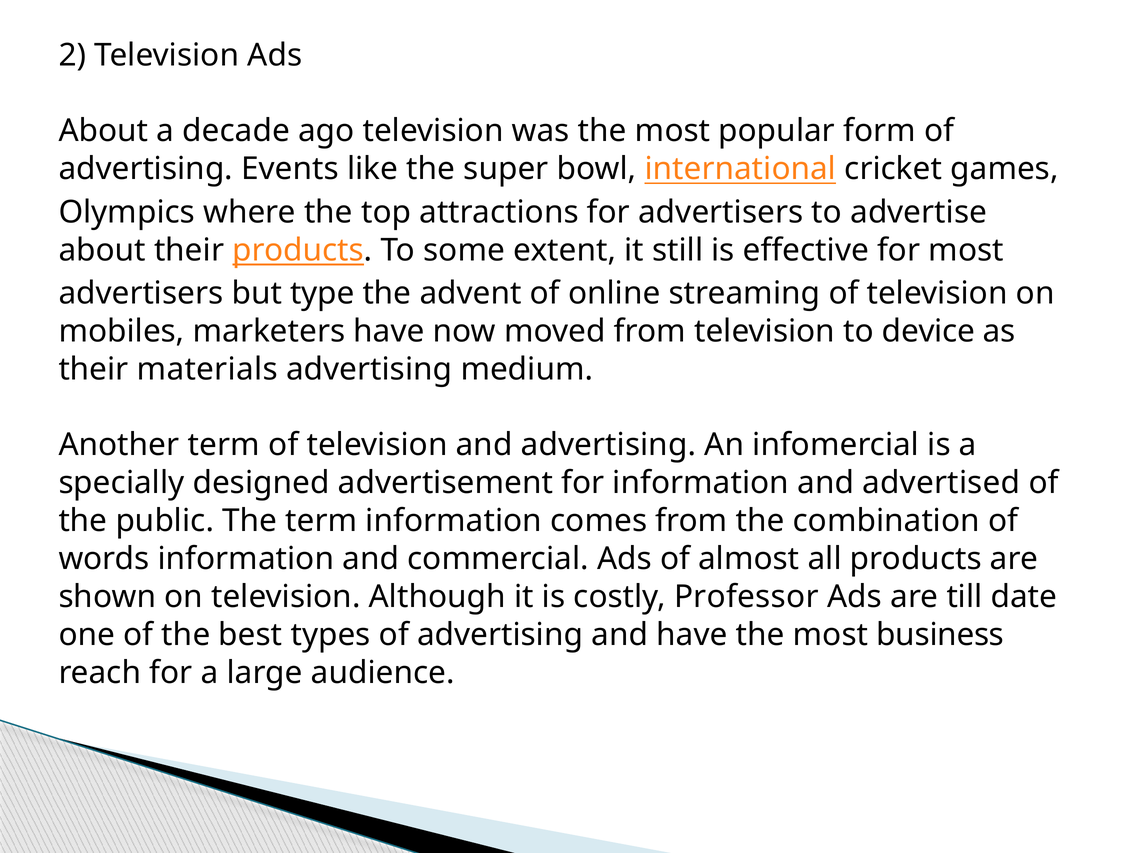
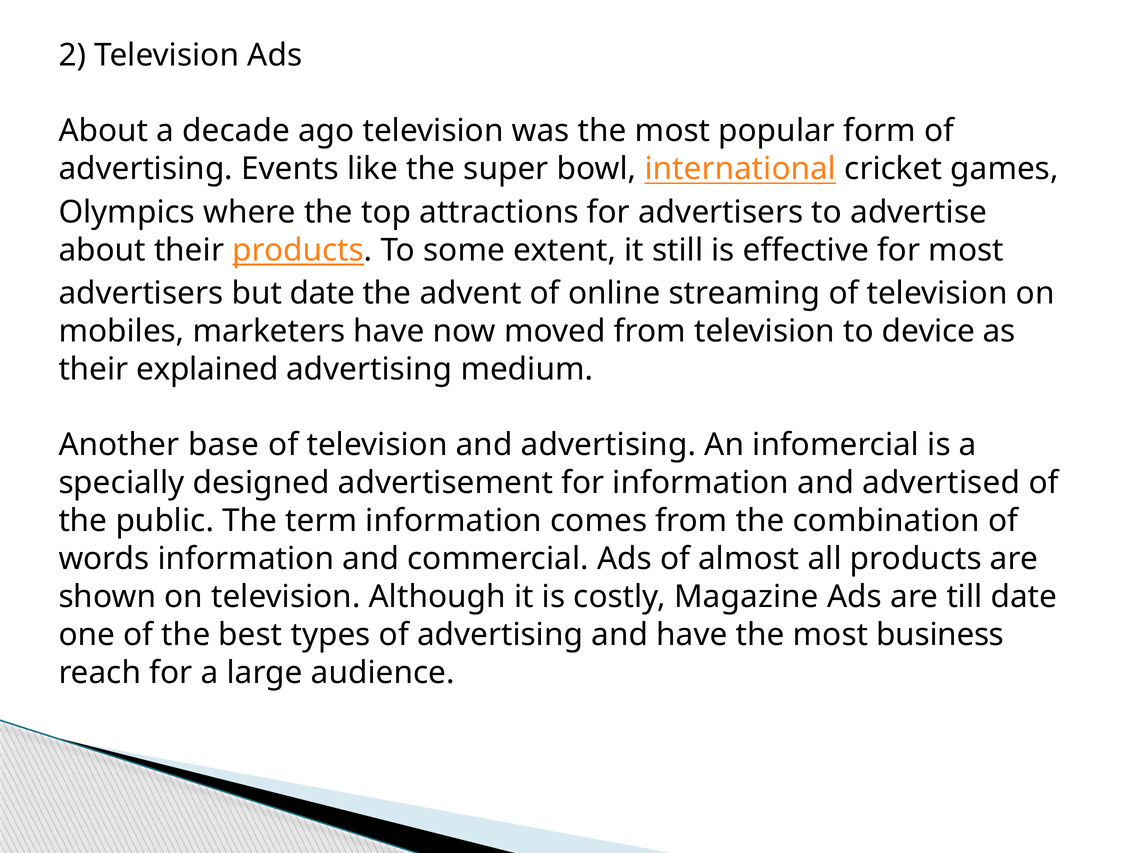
but type: type -> date
materials: materials -> explained
Another term: term -> base
Professor: Professor -> Magazine
